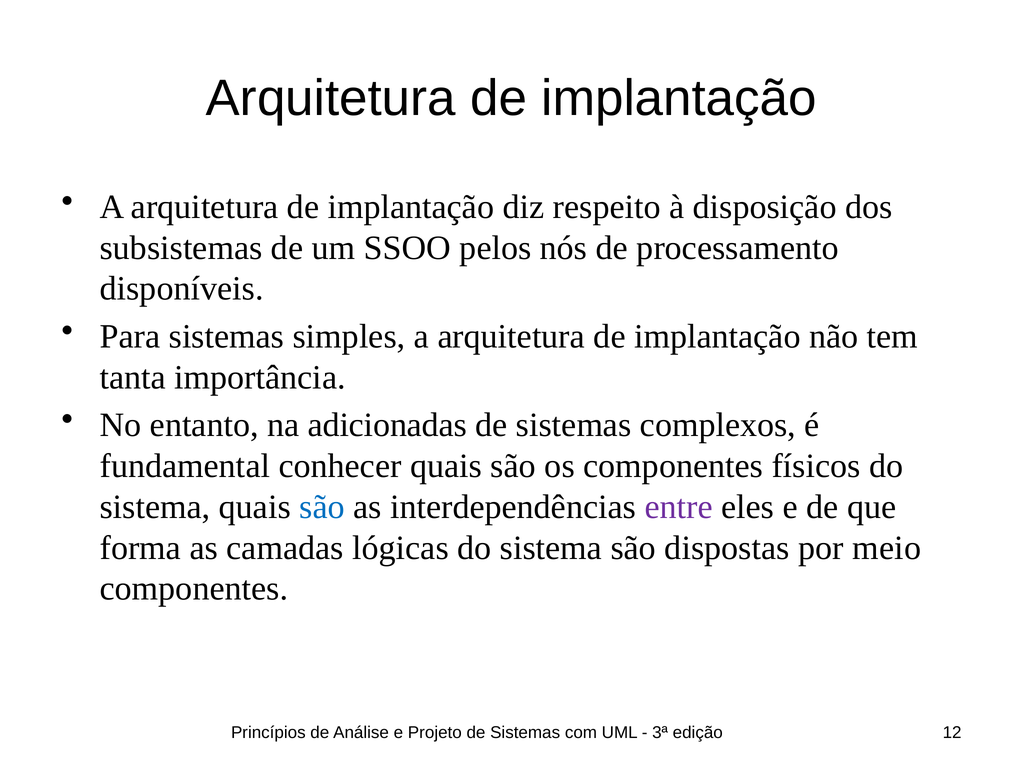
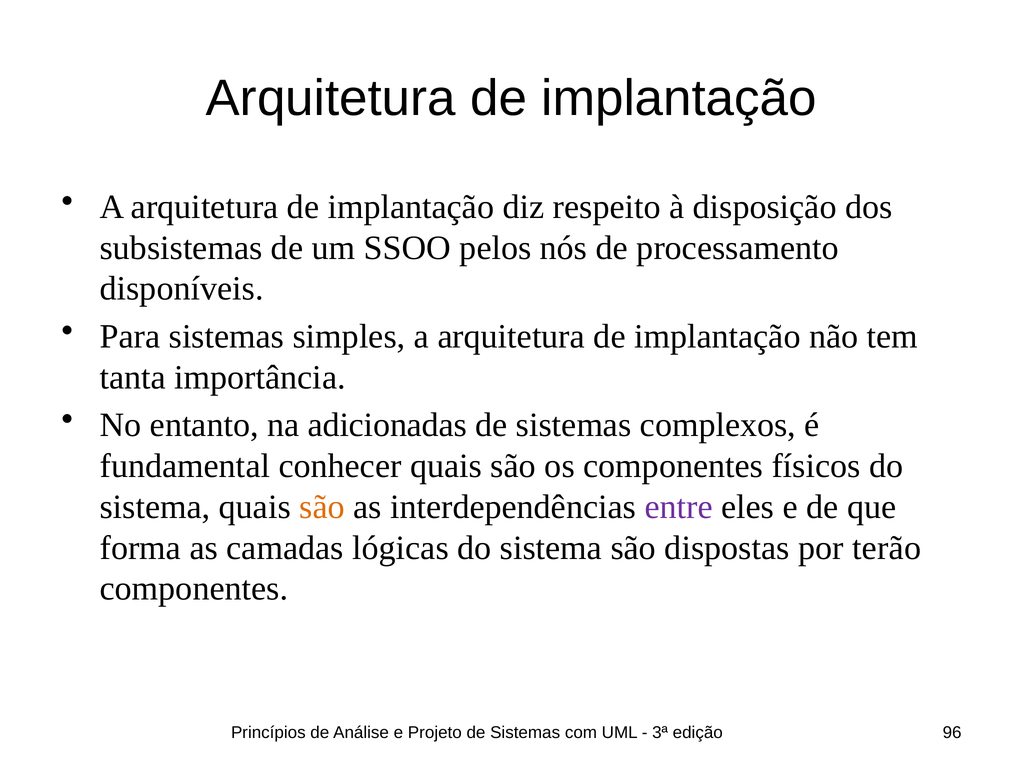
são at (322, 507) colour: blue -> orange
meio: meio -> terão
12: 12 -> 96
